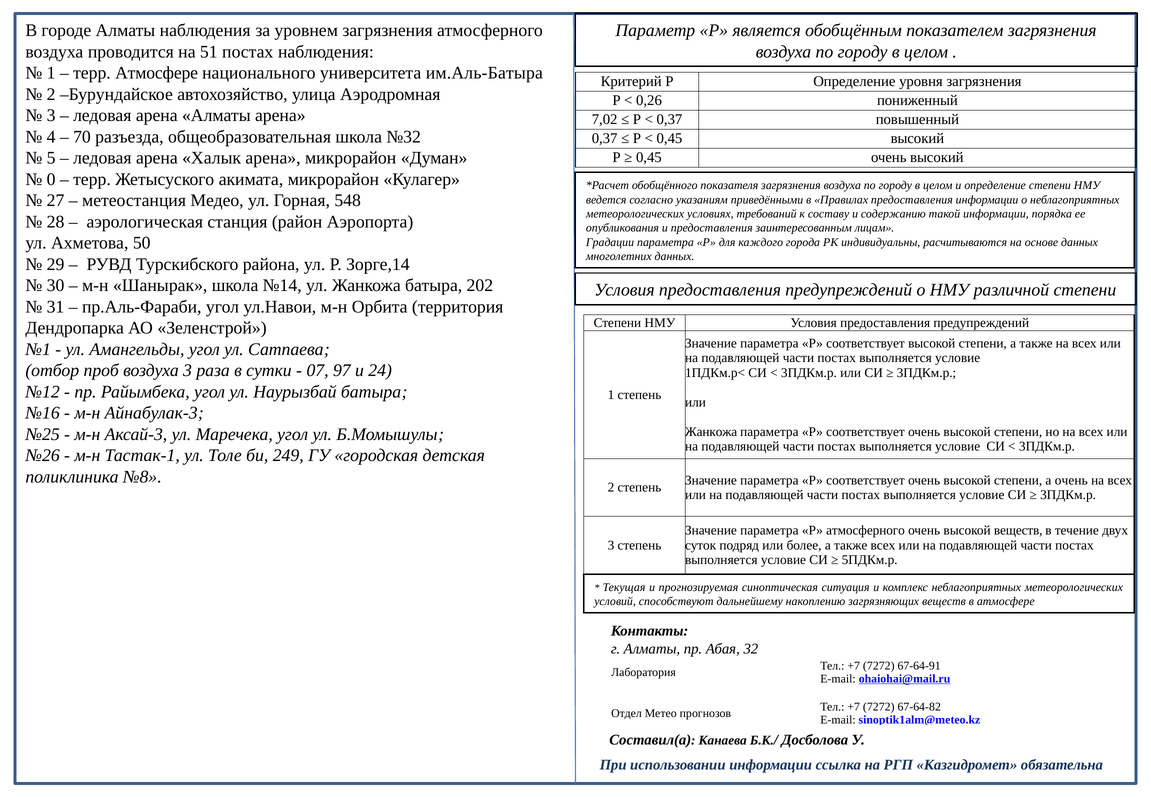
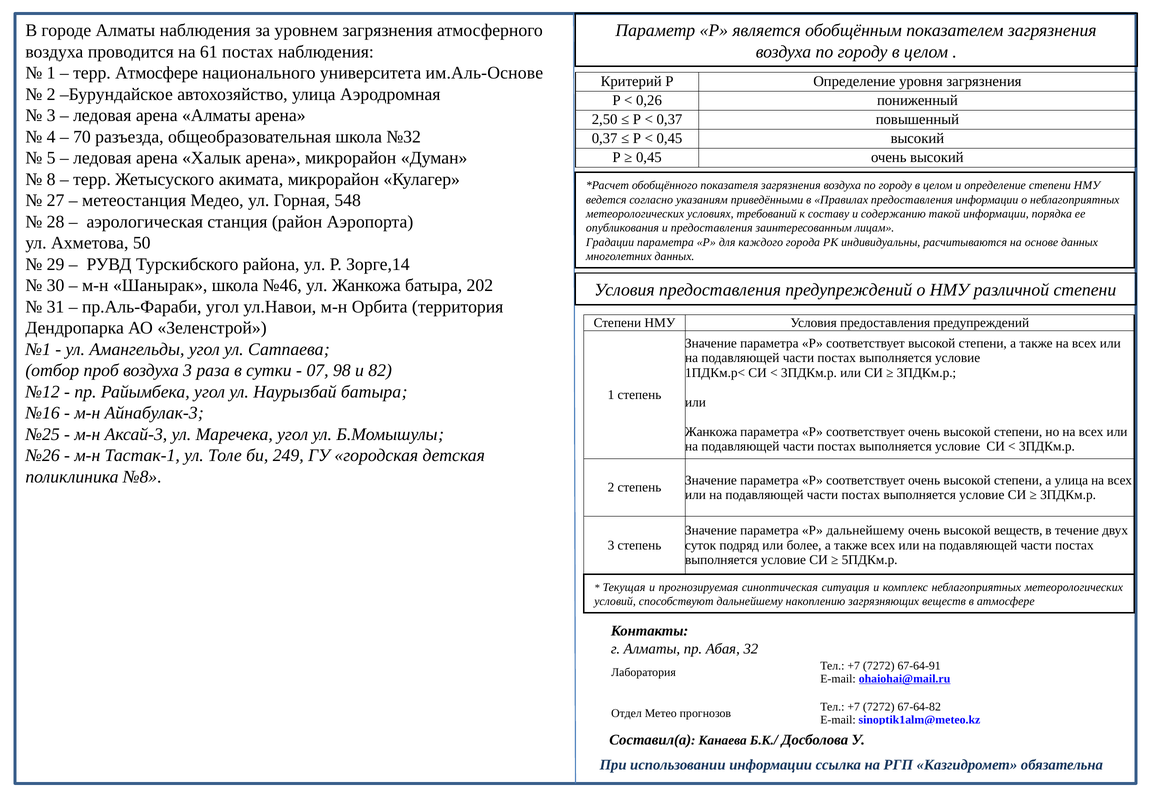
51: 51 -> 61
им.Аль-Батыра: им.Аль-Батыра -> им.Аль-Основе
7,02: 7,02 -> 2,50
0: 0 -> 8
№14: №14 -> №46
97: 97 -> 98
24: 24 -> 82
а очень: очень -> улица
Р атмосферного: атмосферного -> дальнейшему
